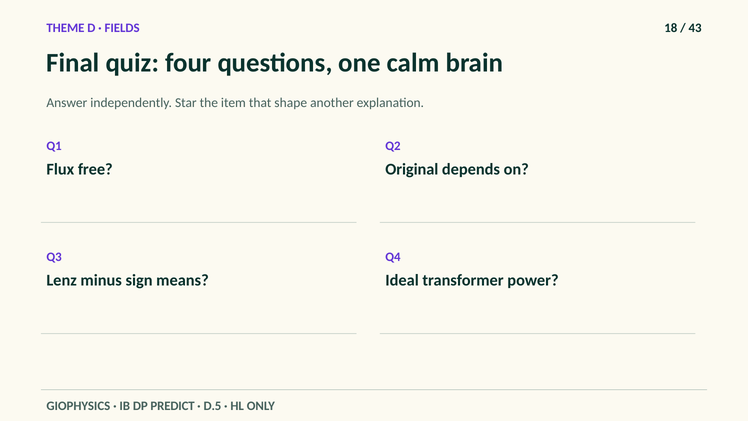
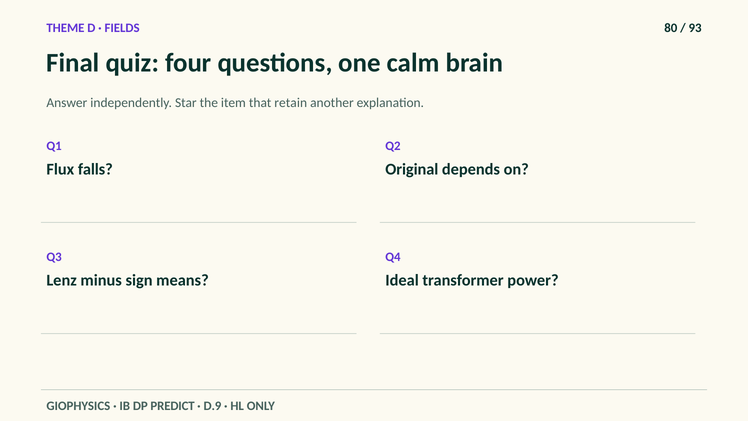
18: 18 -> 80
43: 43 -> 93
shape: shape -> retain
free: free -> falls
D.5: D.5 -> D.9
